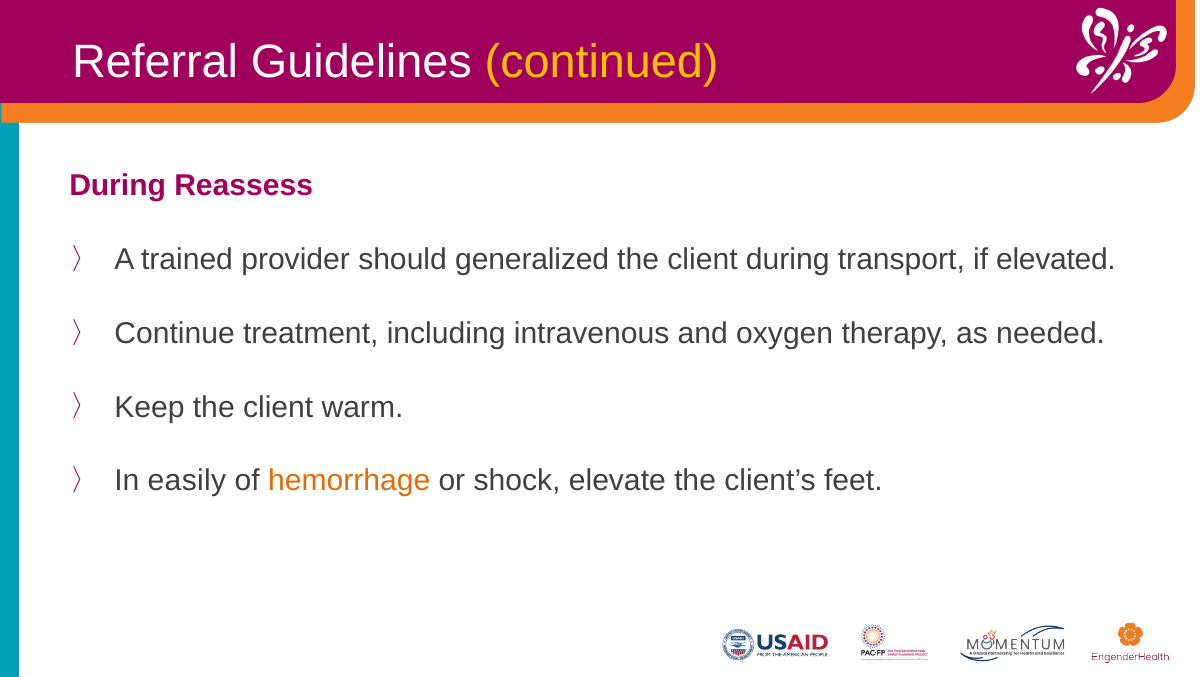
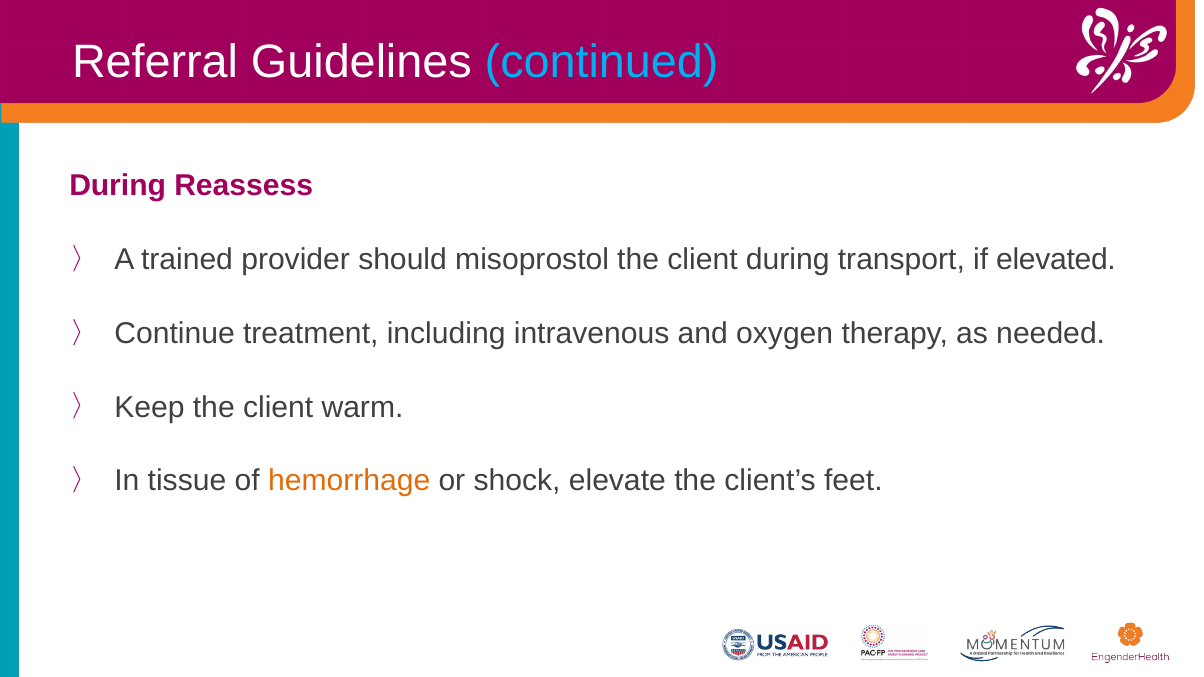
continued colour: yellow -> light blue
generalized: generalized -> misoprostol
easily: easily -> tissue
